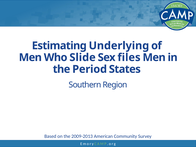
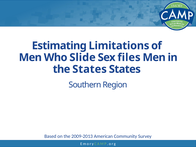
Underlying: Underlying -> Limitations
the Period: Period -> States
